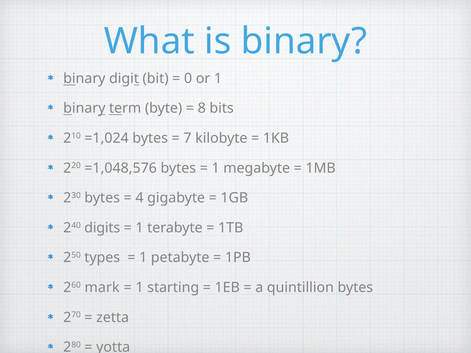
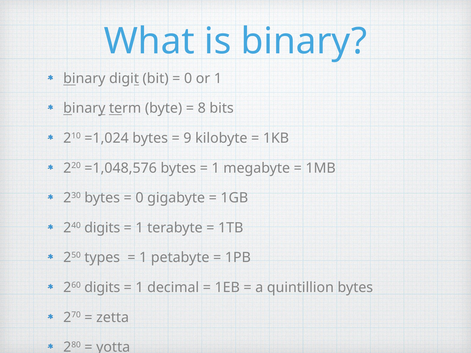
7: 7 -> 9
4 at (139, 198): 4 -> 0
260 mark: mark -> digits
starting: starting -> decimal
